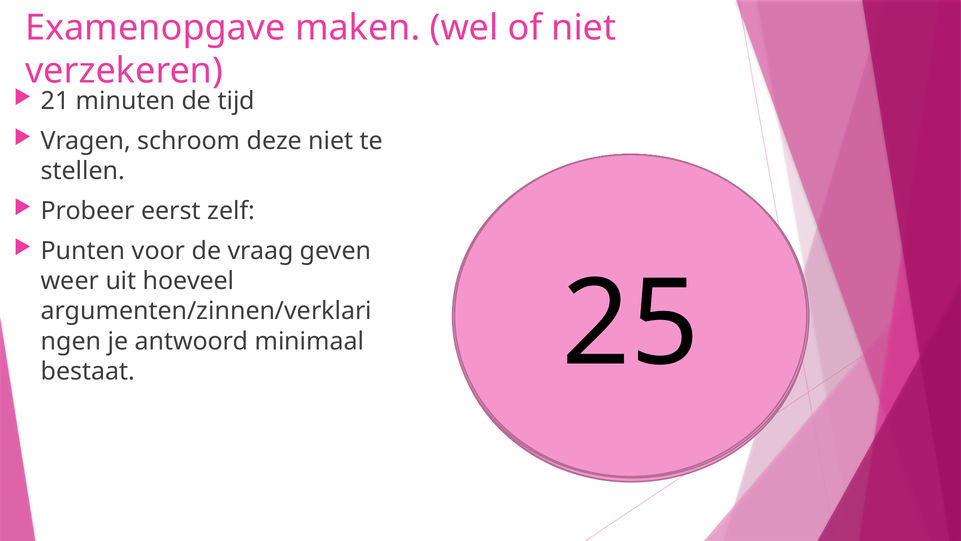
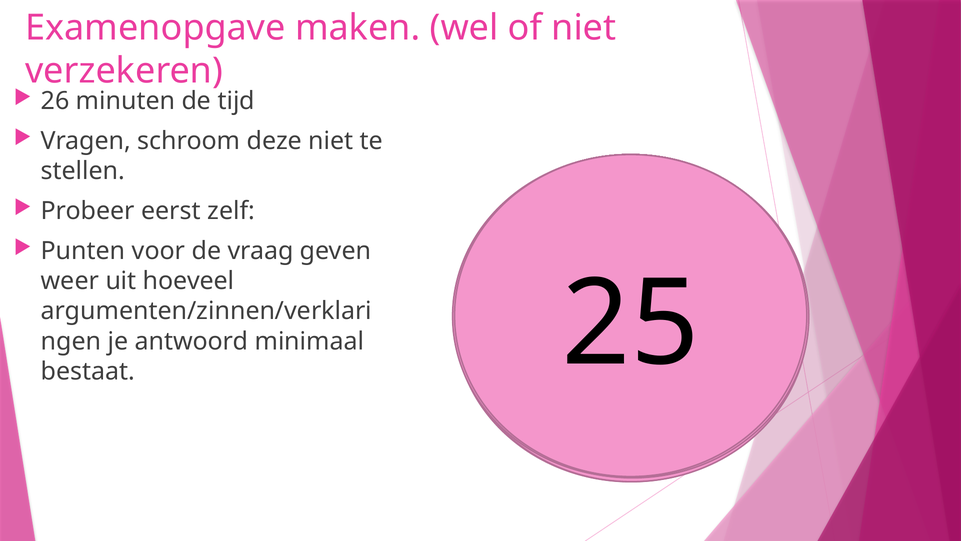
21 at (55, 101): 21 -> 26
